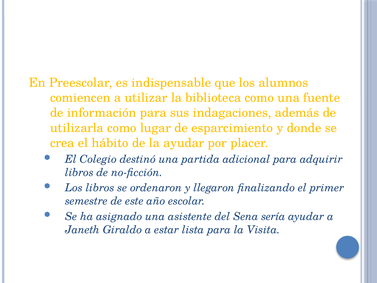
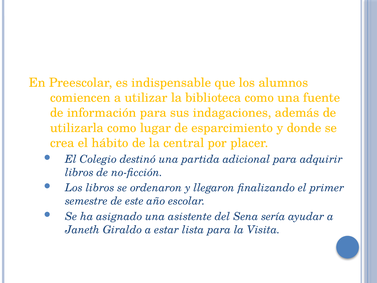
la ayudar: ayudar -> central
